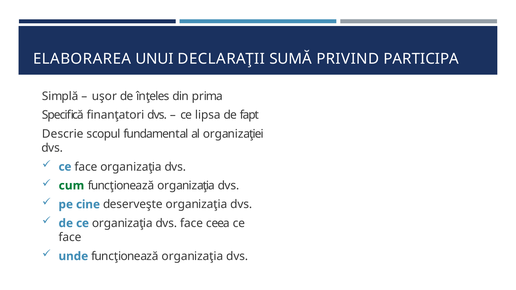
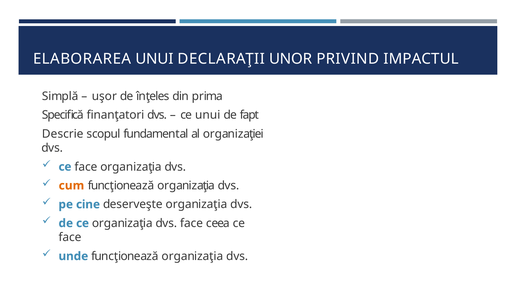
SUMĂ: SUMĂ -> UNOR
PARTICIPA: PARTICIPA -> IMPACTUL
ce lipsa: lipsa -> unui
cum colour: green -> orange
